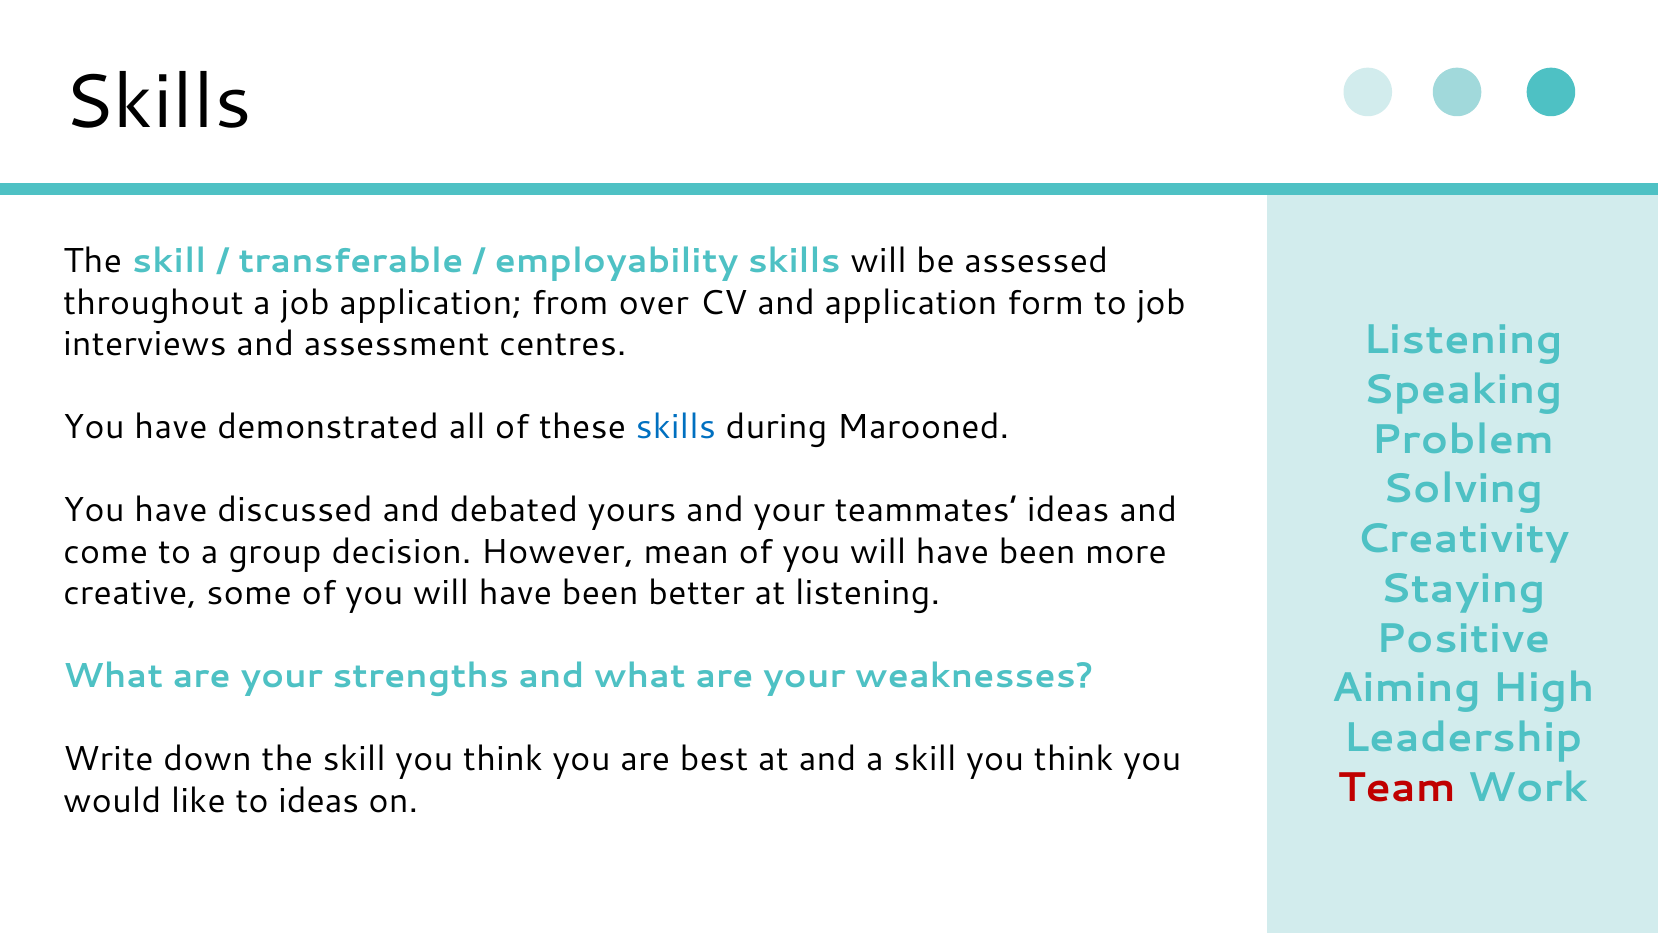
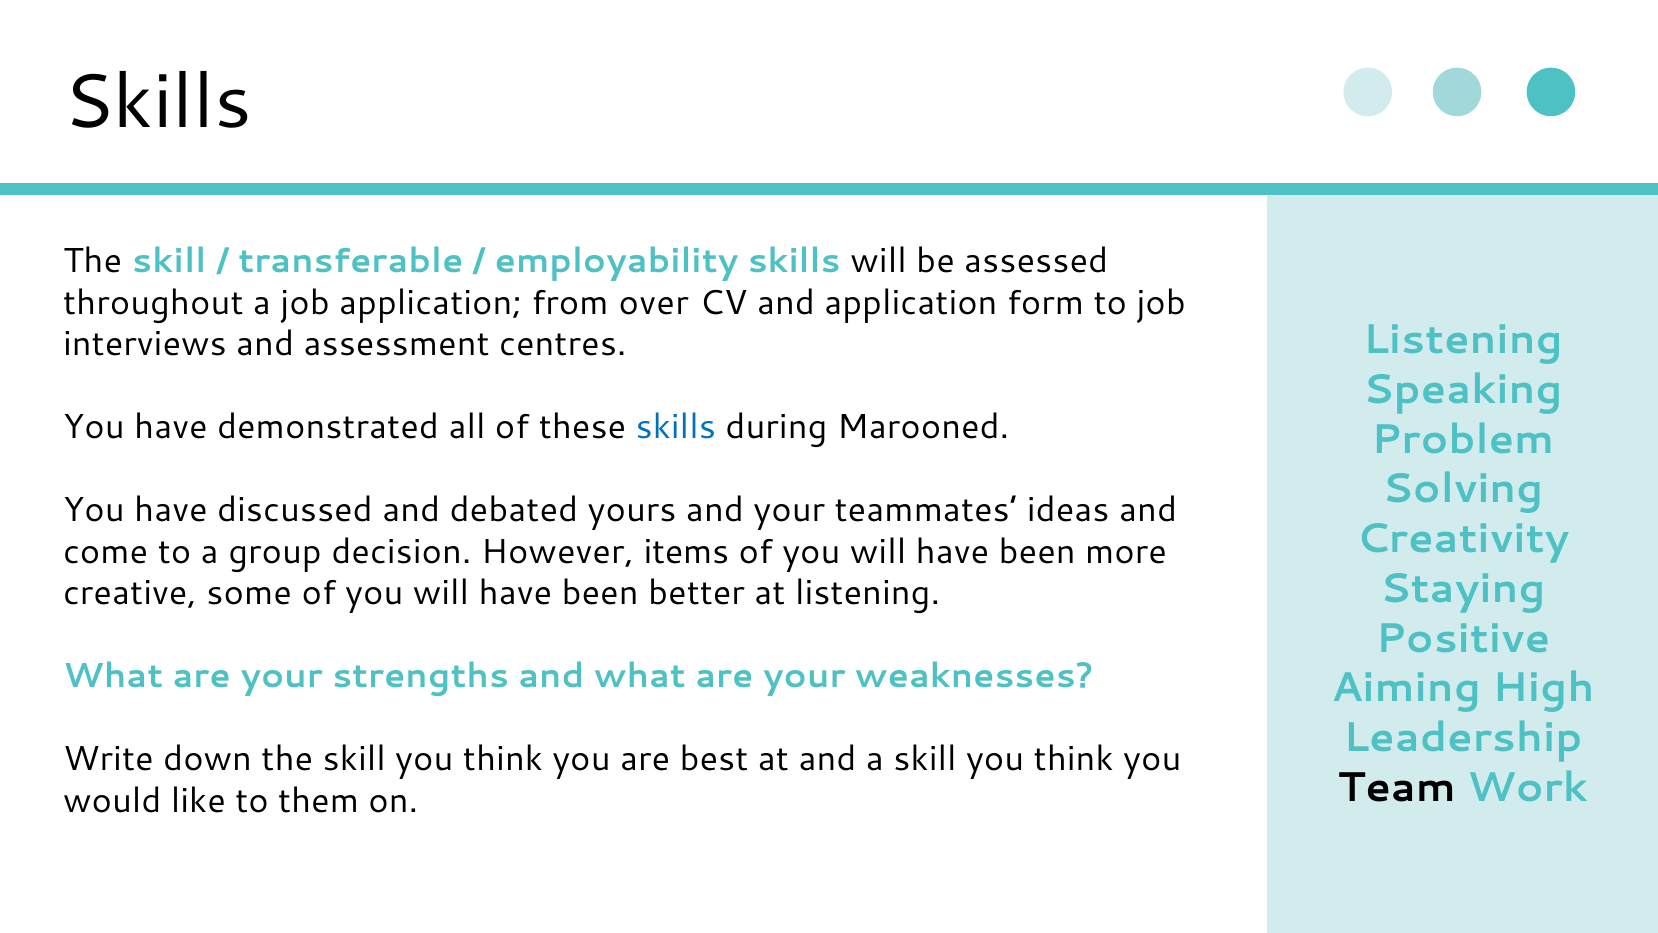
mean: mean -> items
Team colour: red -> black
to ideas: ideas -> them
